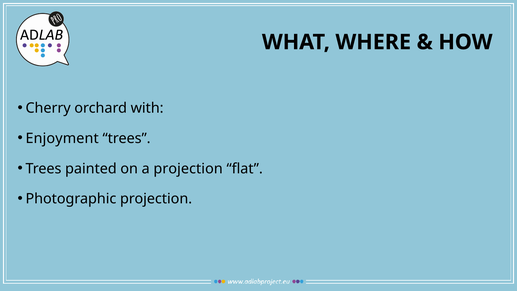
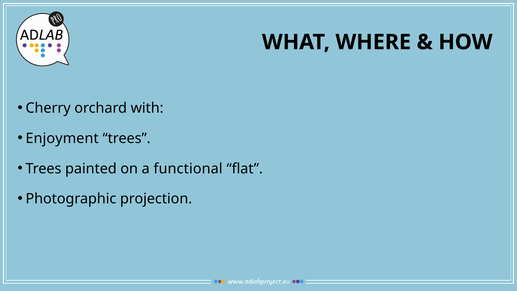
a projection: projection -> functional
